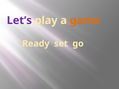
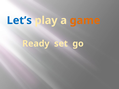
Let’s colour: purple -> blue
